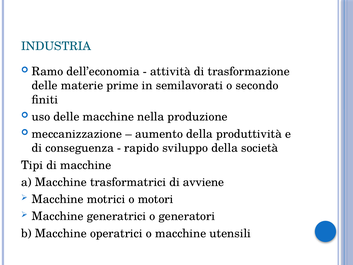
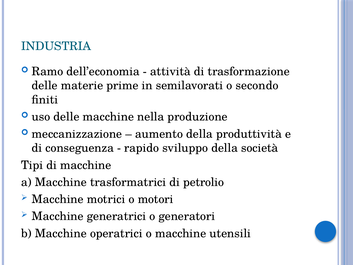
avviene: avviene -> petrolio
